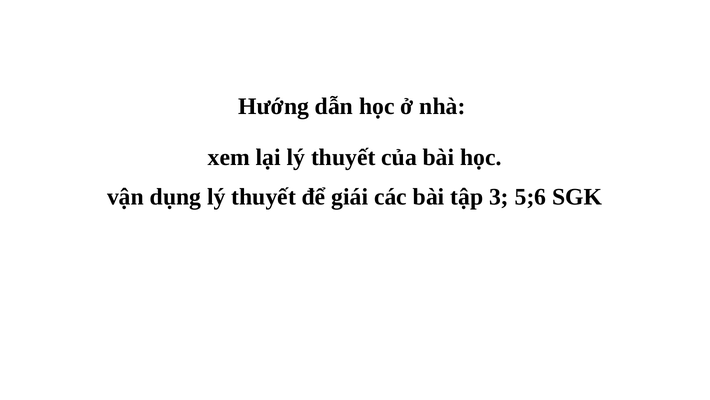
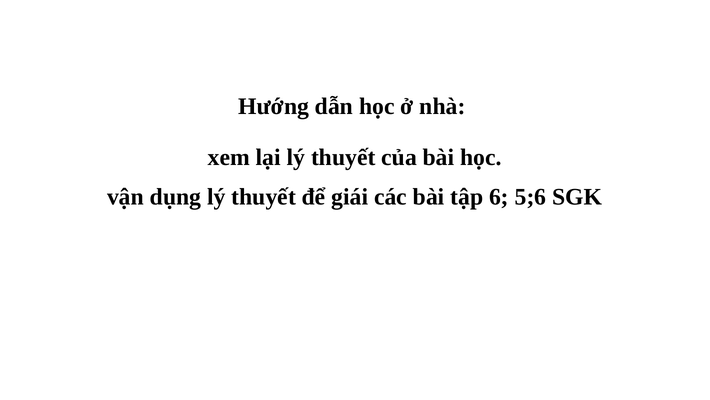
3: 3 -> 6
